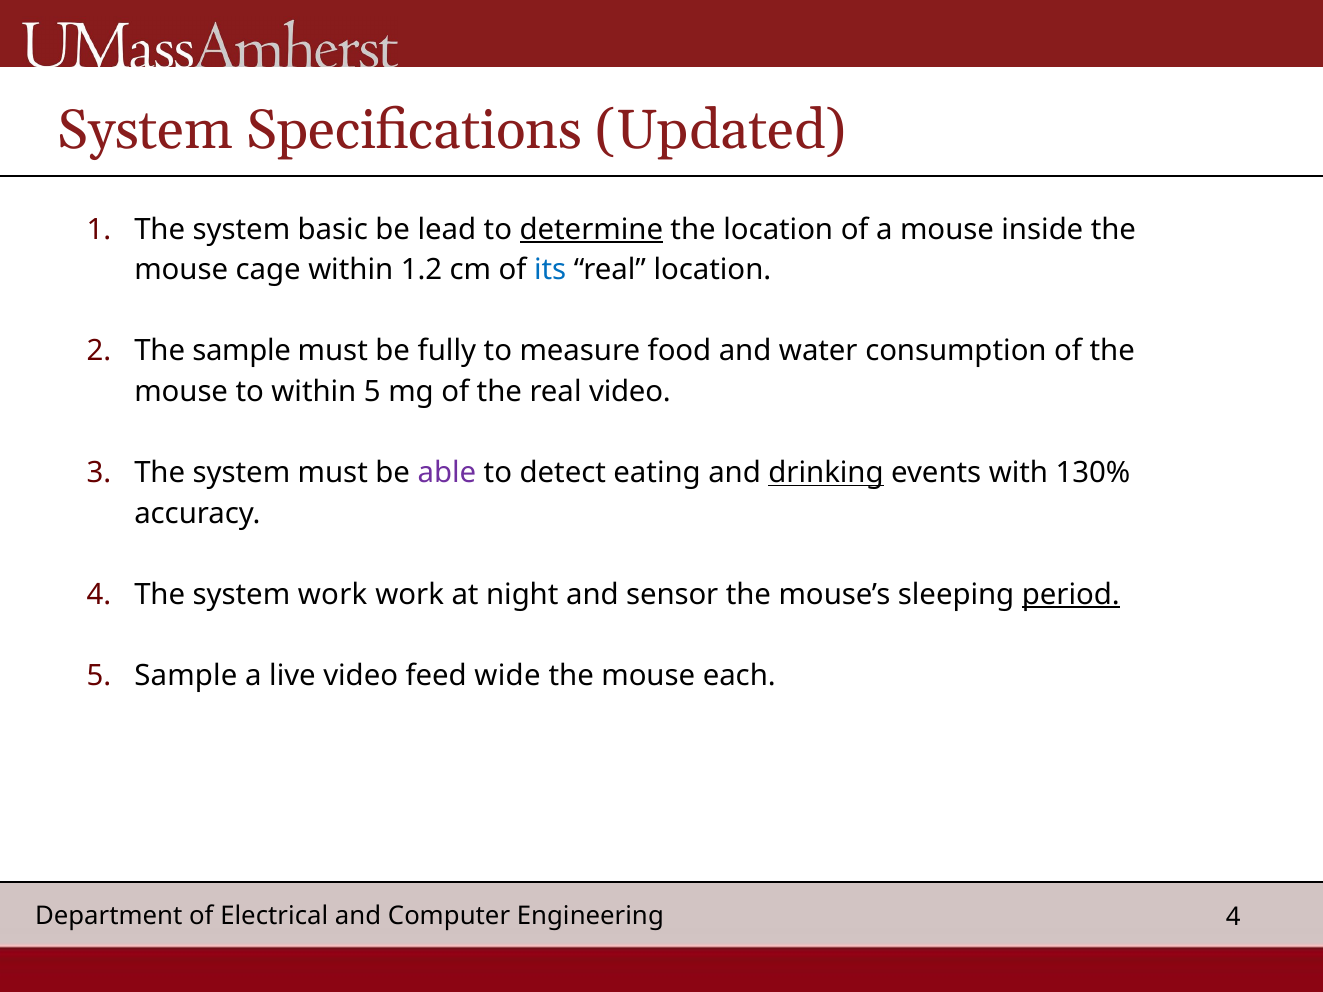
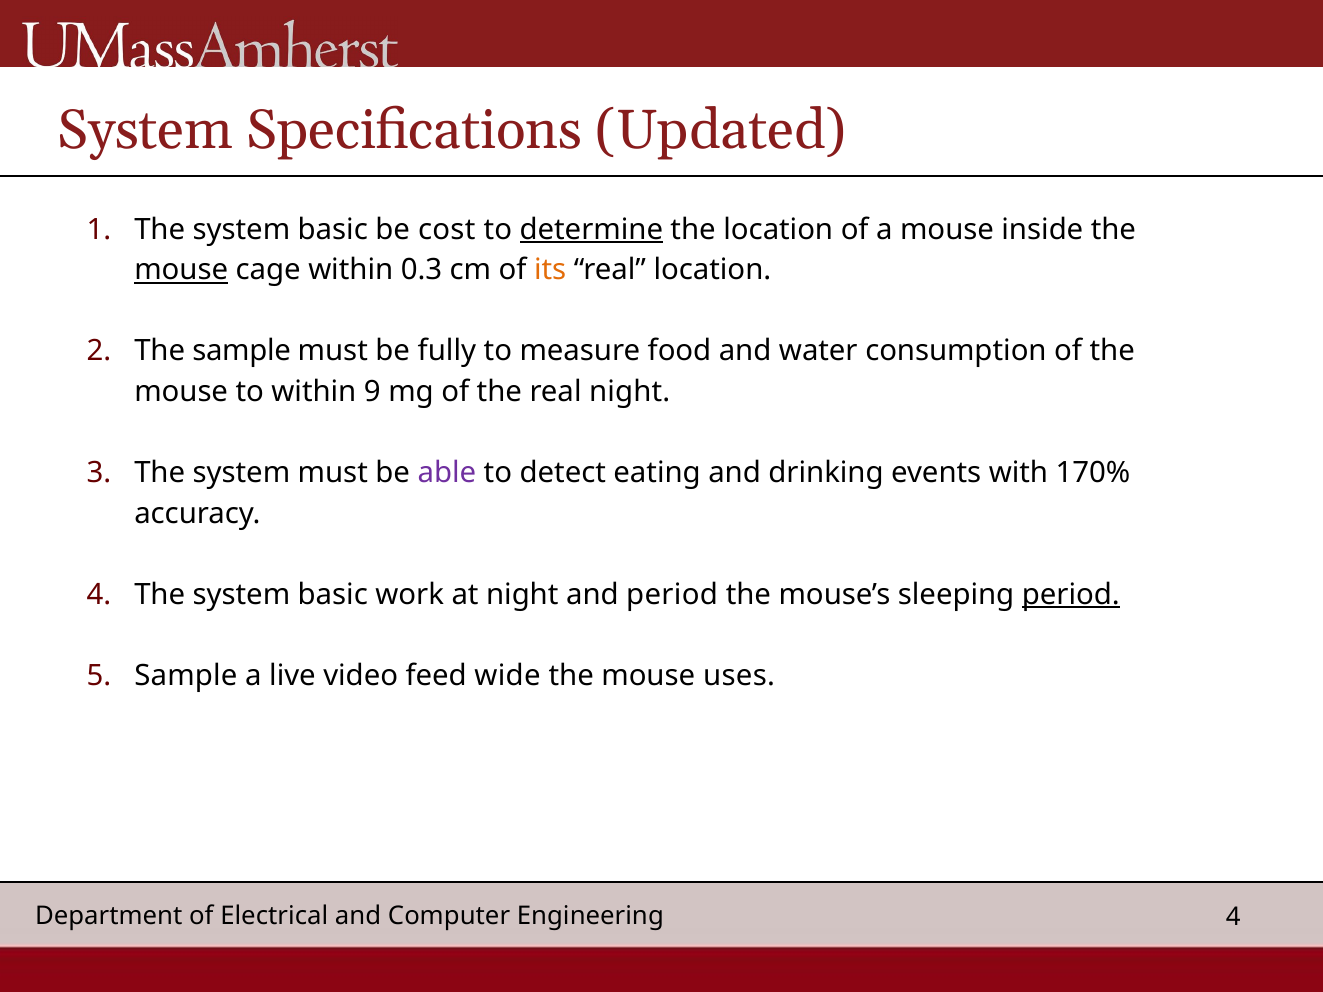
lead: lead -> cost
mouse at (181, 270) underline: none -> present
1.2: 1.2 -> 0.3
its colour: blue -> orange
within 5: 5 -> 9
real video: video -> night
drinking underline: present -> none
130%: 130% -> 170%
work at (333, 595): work -> basic
and sensor: sensor -> period
each: each -> uses
